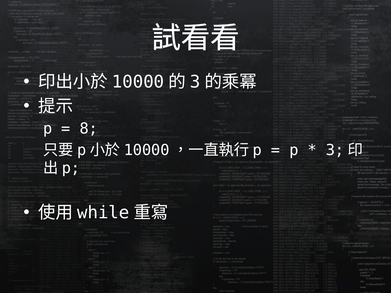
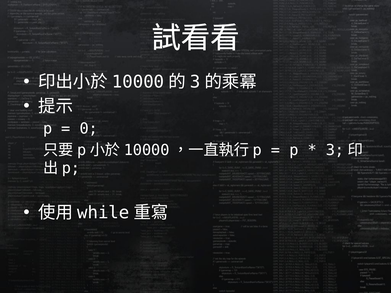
8: 8 -> 0
